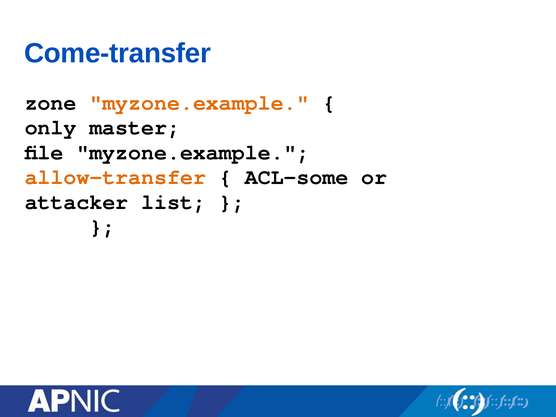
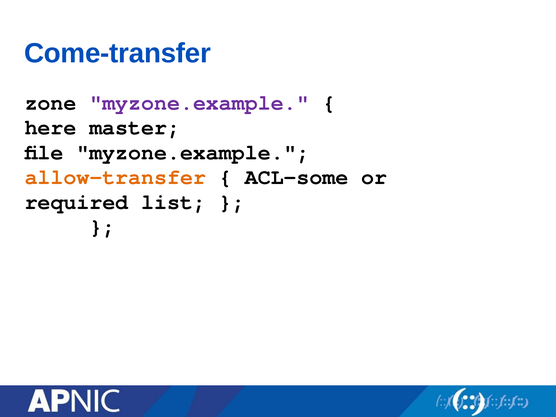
myzone.example at (199, 103) colour: orange -> purple
only: only -> here
attacker: attacker -> required
